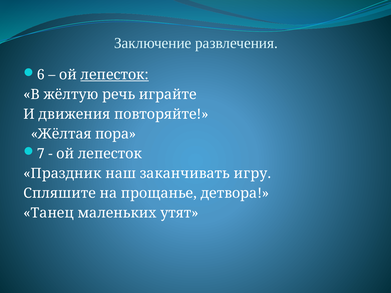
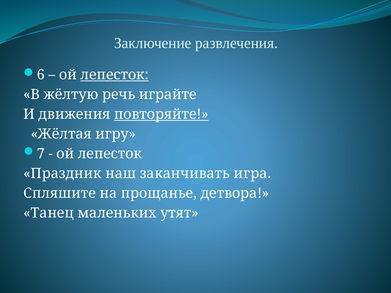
повторяйте underline: none -> present
пора: пора -> игру
игру: игру -> игра
